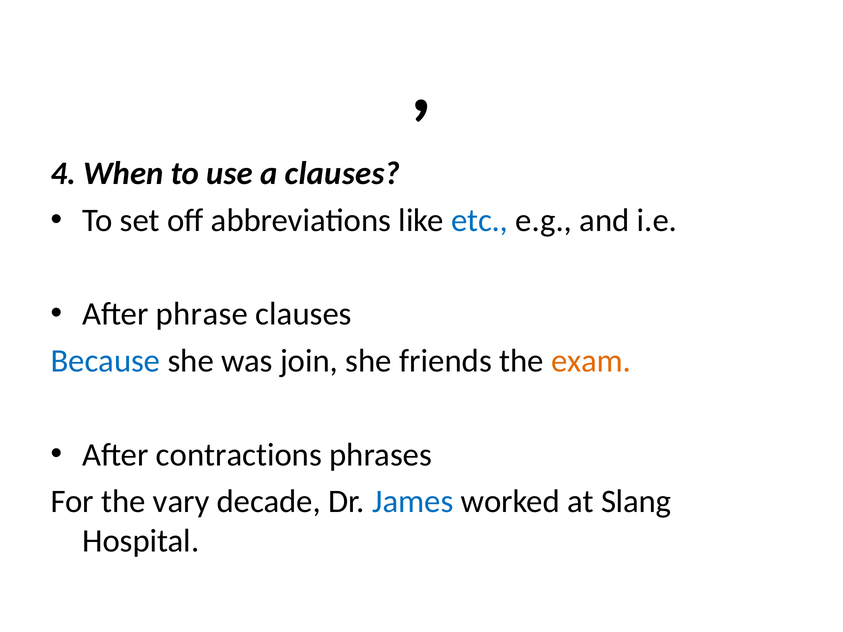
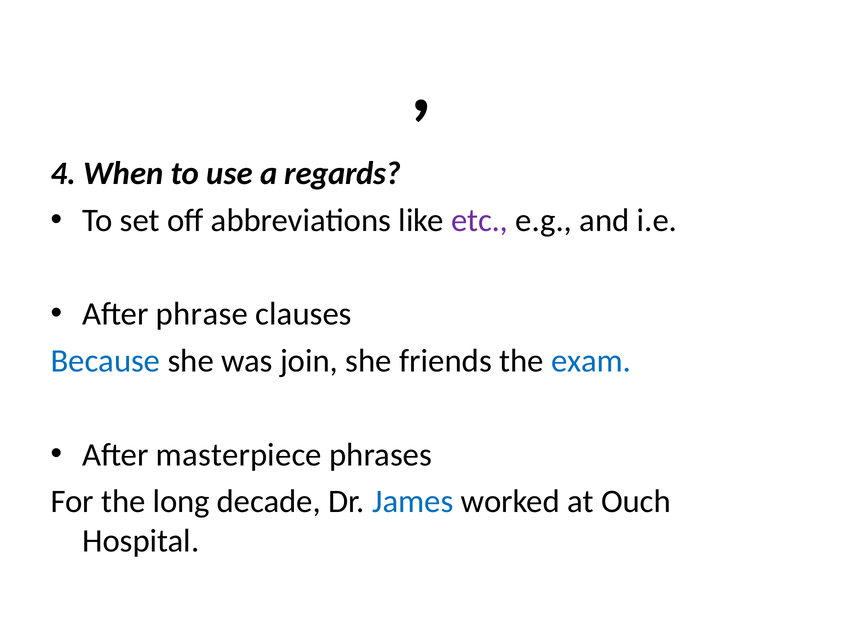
a clauses: clauses -> regards
etc colour: blue -> purple
exam colour: orange -> blue
contractions: contractions -> masterpiece
vary: vary -> long
Slang: Slang -> Ouch
